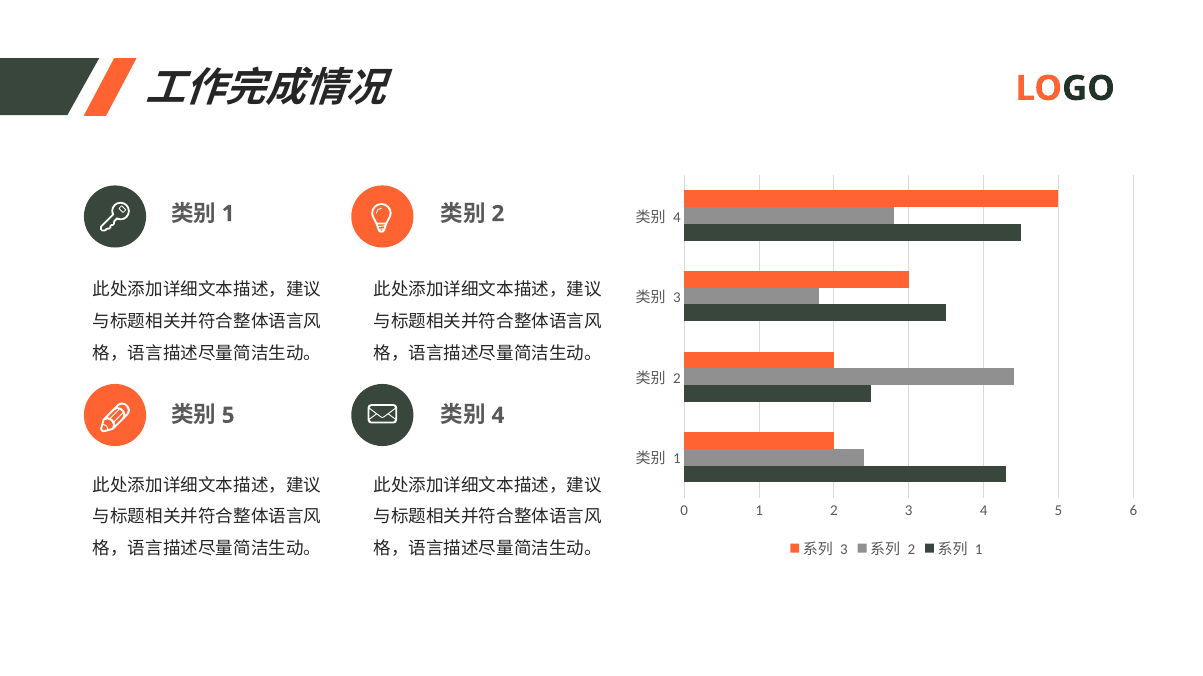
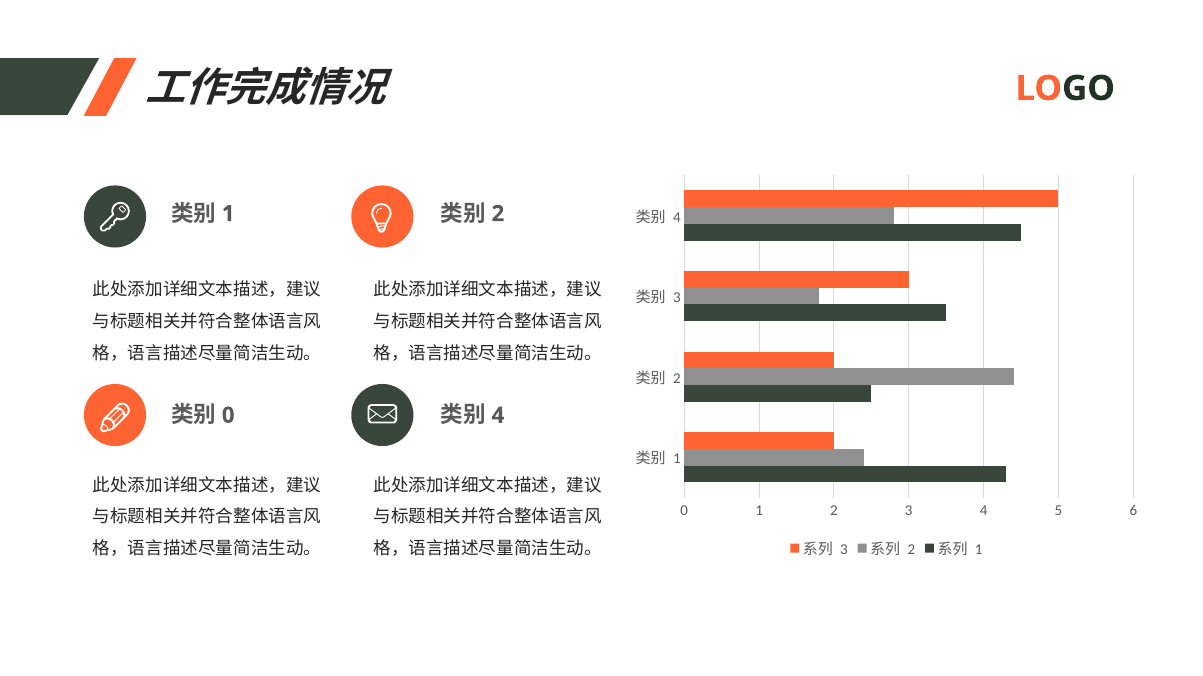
5 at (228, 416): 5 -> 0
